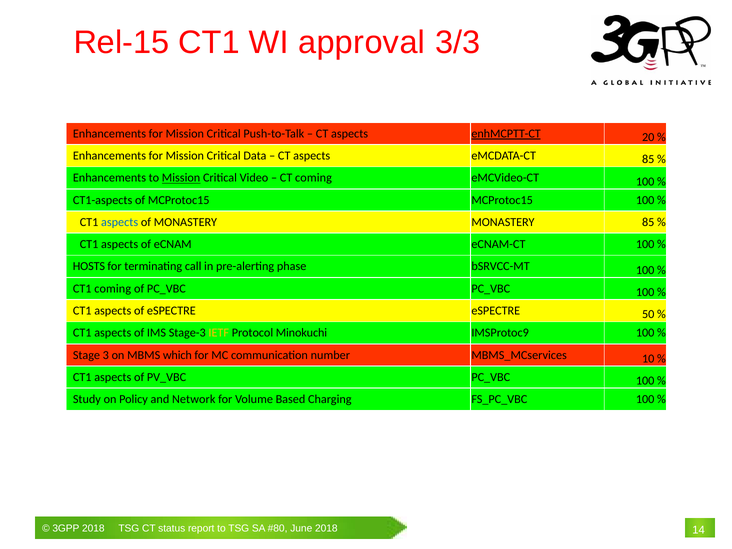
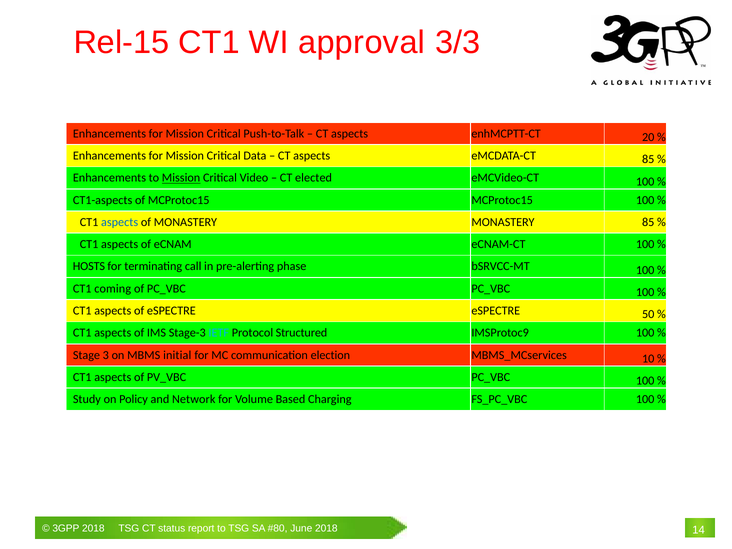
enhMCPTT-CT underline: present -> none
CT coming: coming -> elected
IETF colour: yellow -> light blue
Minokuchi: Minokuchi -> Structured
which: which -> initial
number: number -> election
